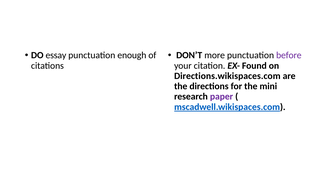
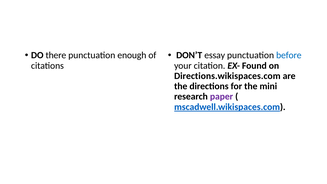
essay: essay -> there
more: more -> essay
before colour: purple -> blue
